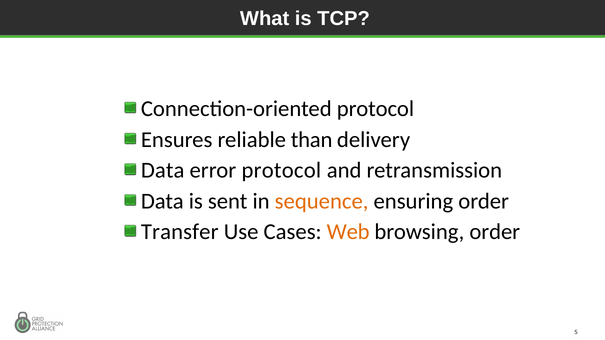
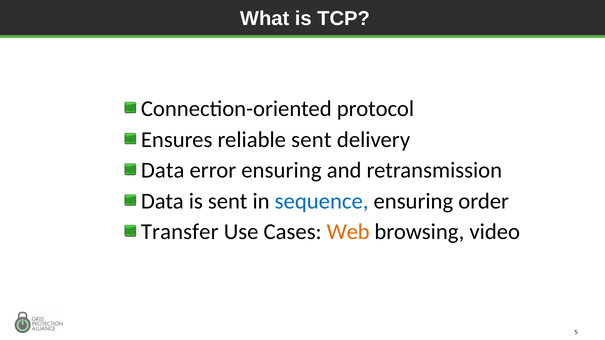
reliable than: than -> sent
error protocol: protocol -> ensuring
sequence colour: orange -> blue
browsing order: order -> video
